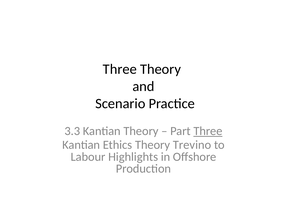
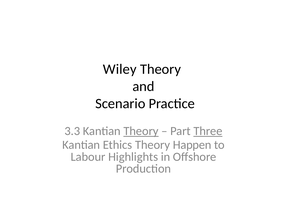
Three at (120, 69): Three -> Wiley
Theory at (141, 131) underline: none -> present
Trevino: Trevino -> Happen
